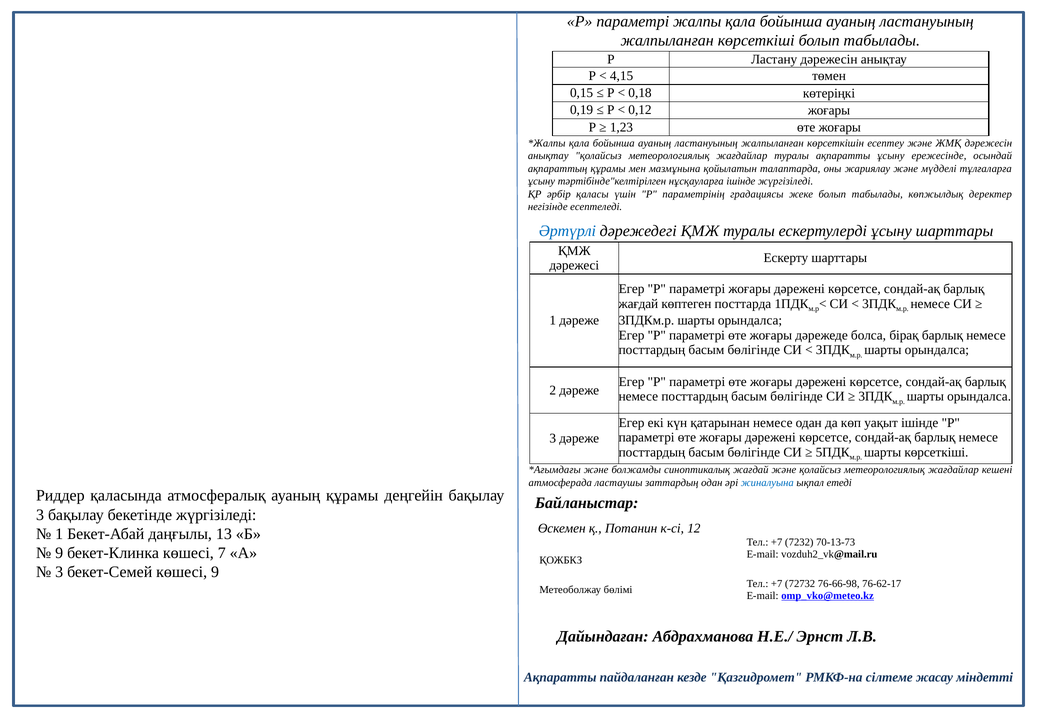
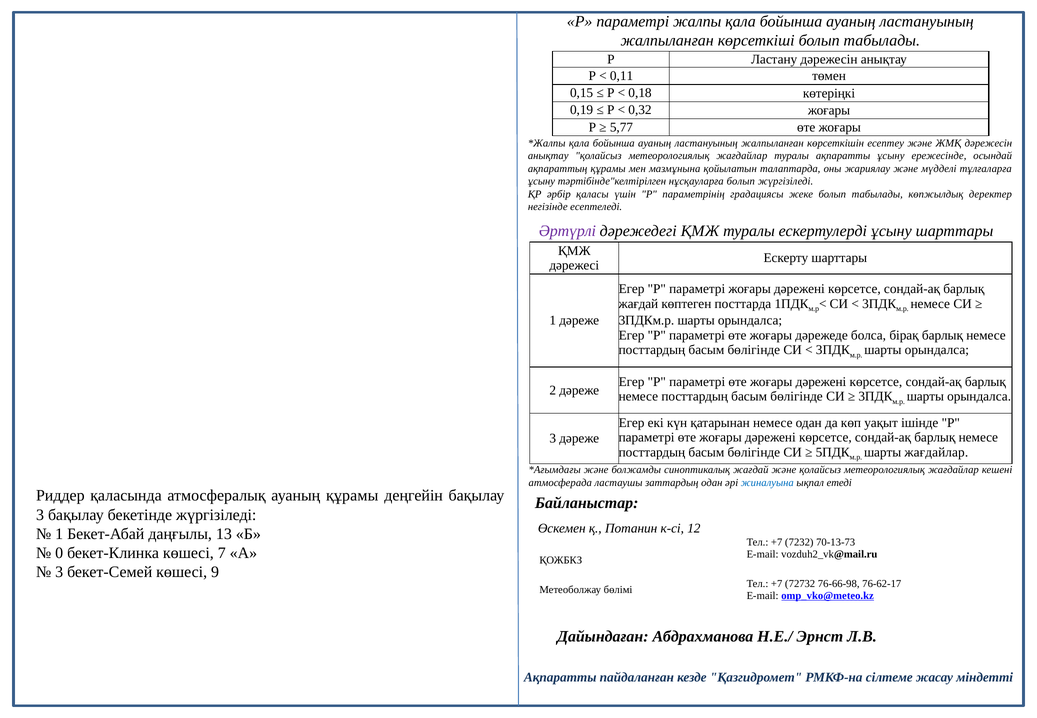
4,15: 4,15 -> 0,11
0,12: 0,12 -> 0,32
1,23: 1,23 -> 5,77
нұсқауларға ішінде: ішінде -> болып
Әртүрлі colour: blue -> purple
шарты көрсеткіші: көрсеткіші -> жағдайлар
9 at (59, 553): 9 -> 0
